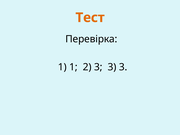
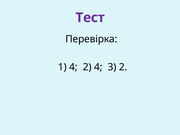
Тест colour: orange -> purple
1 1: 1 -> 4
2 3: 3 -> 4
3 at (123, 67): 3 -> 2
